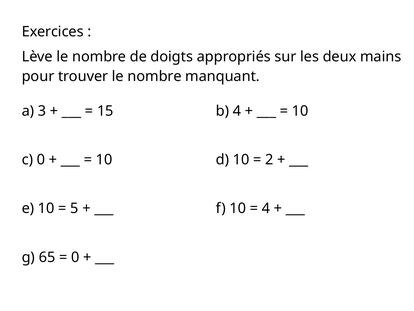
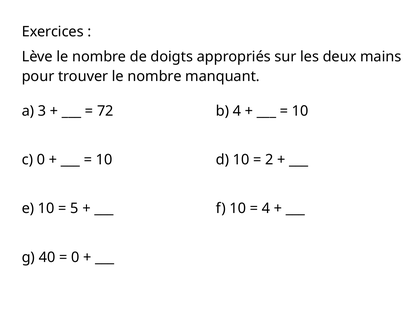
15: 15 -> 72
65: 65 -> 40
